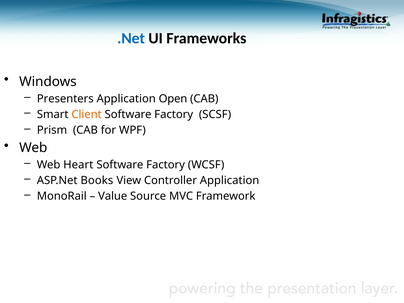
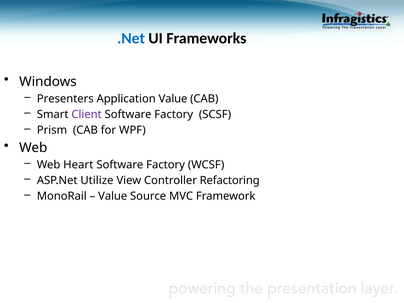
Application Open: Open -> Value
Client colour: orange -> purple
Books: Books -> Utilize
Controller Application: Application -> Refactoring
